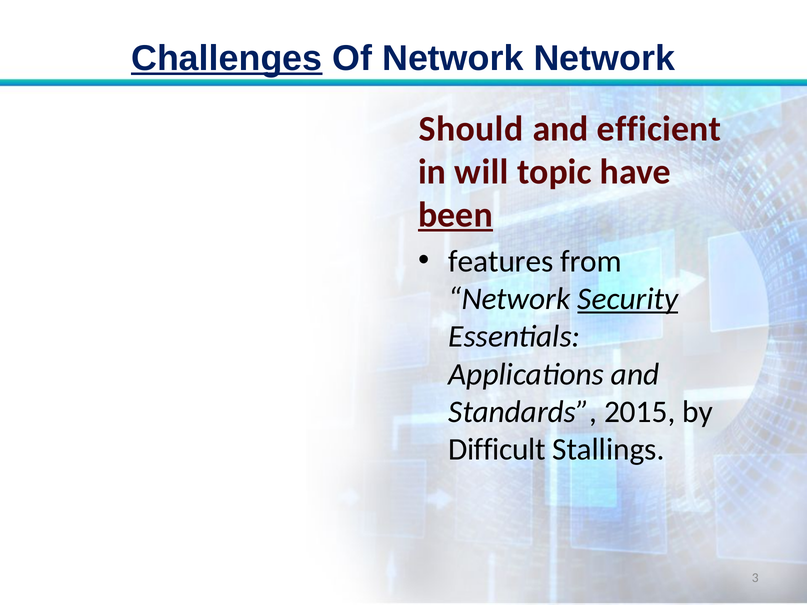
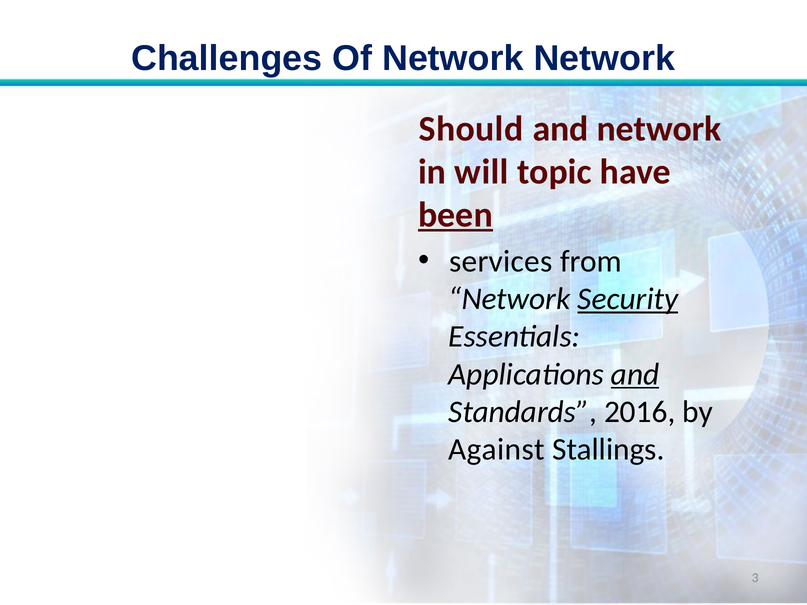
Challenges underline: present -> none
and efficient: efficient -> network
features: features -> services
and at (635, 374) underline: none -> present
2015: 2015 -> 2016
Difficult: Difficult -> Against
